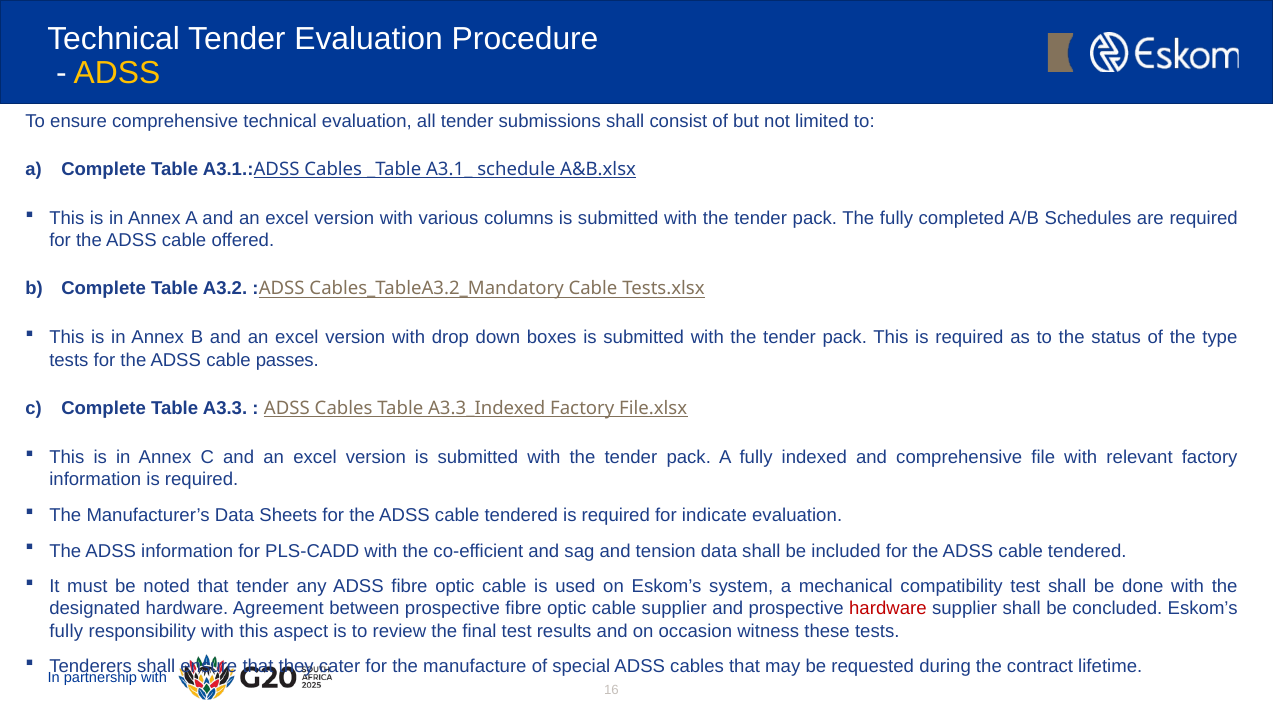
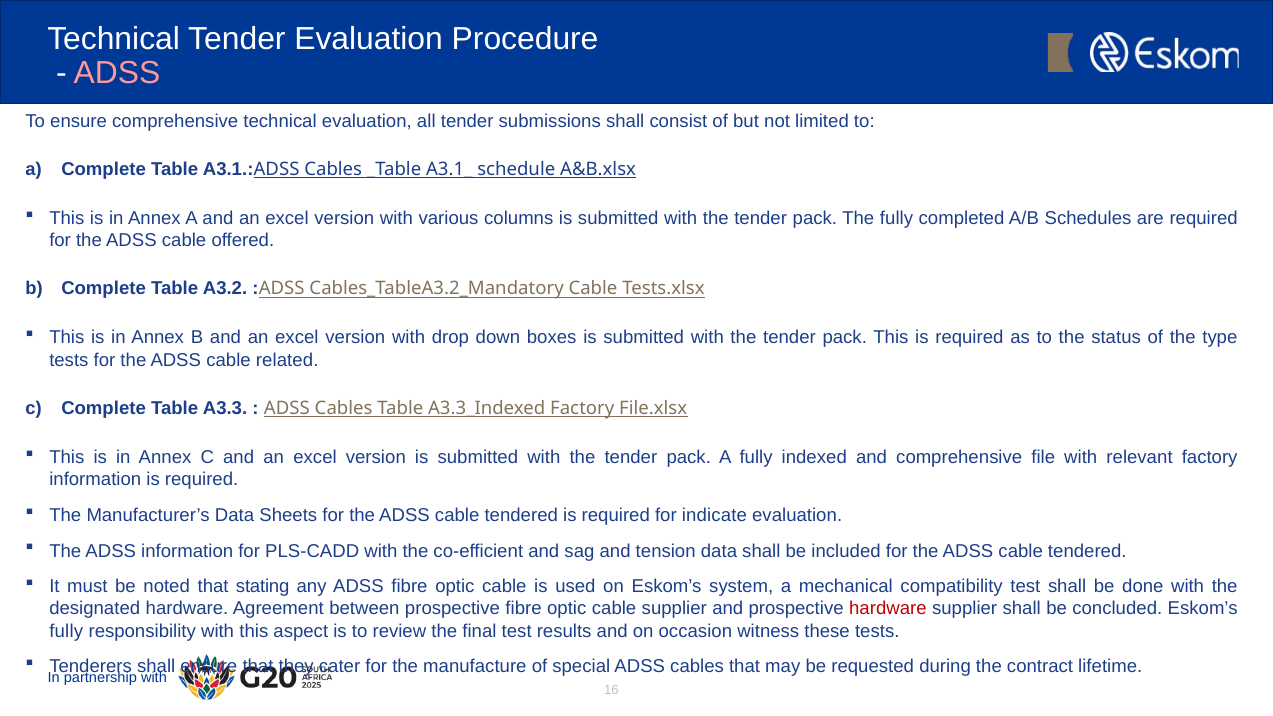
ADSS at (117, 73) colour: yellow -> pink
passes: passes -> related
that tender: tender -> stating
